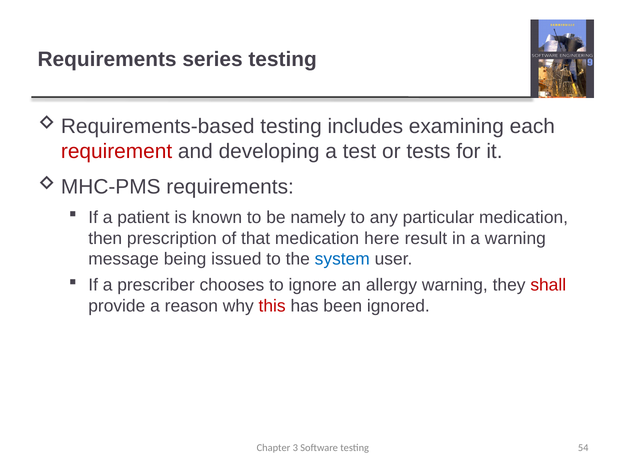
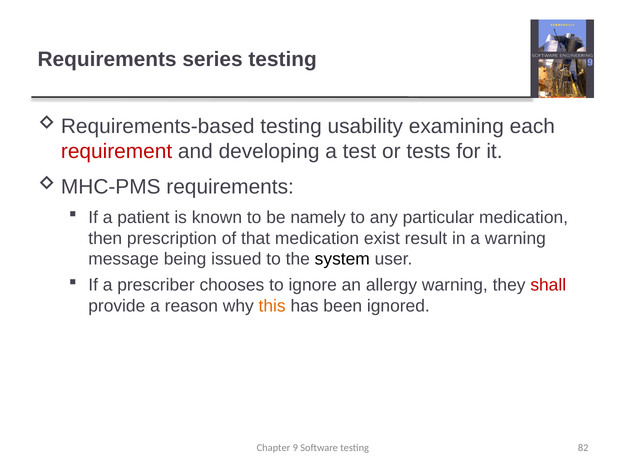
includes: includes -> usability
here: here -> exist
system colour: blue -> black
this colour: red -> orange
3: 3 -> 9
54: 54 -> 82
